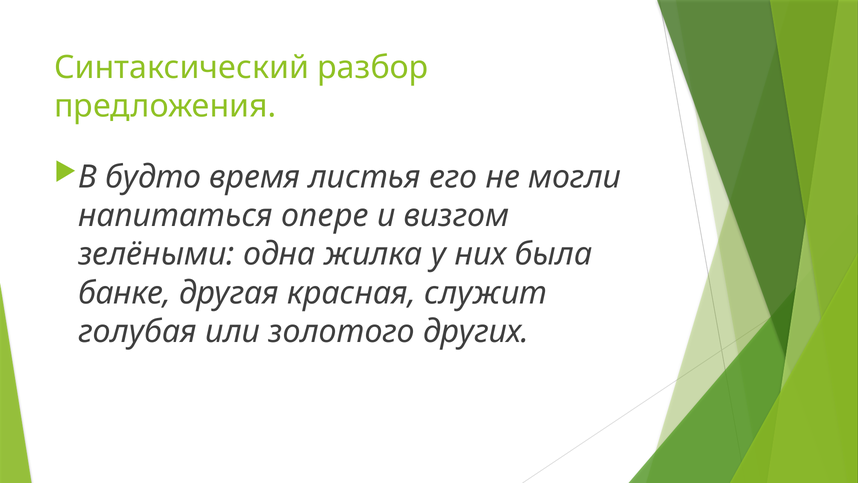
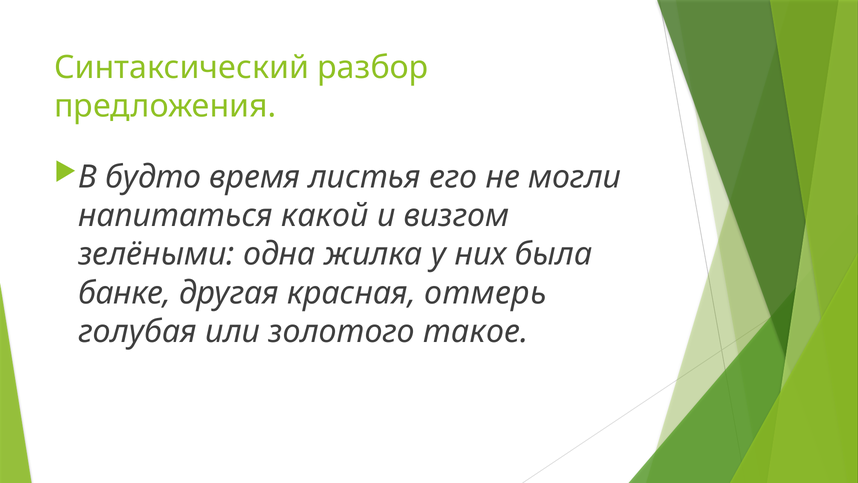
опере: опере -> какой
служит: служит -> отмерь
других: других -> такое
